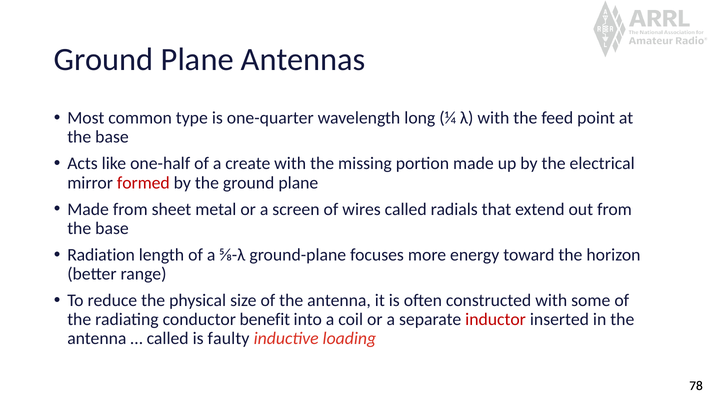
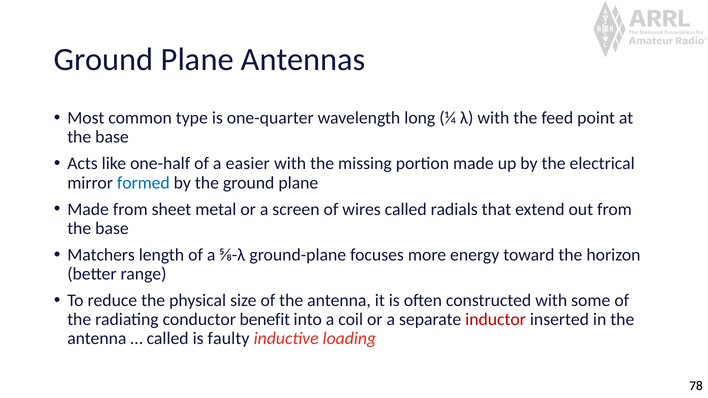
create: create -> easier
formed colour: red -> blue
Radiation: Radiation -> Matchers
